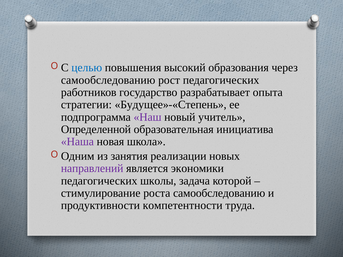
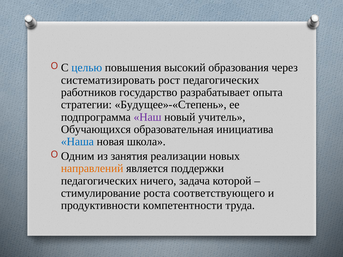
самообследованию at (108, 80): самообследованию -> систематизировать
Определенной: Определенной -> Обучающихся
Наша colour: purple -> blue
направлений colour: purple -> orange
экономики: экономики -> поддержки
школы: школы -> ничего
роста самообследованию: самообследованию -> соответствующего
